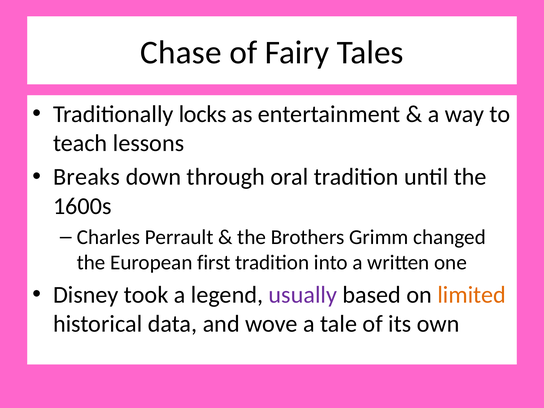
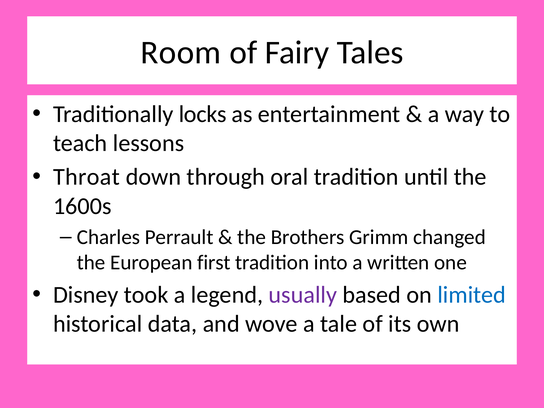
Chase: Chase -> Room
Breaks: Breaks -> Throat
limited colour: orange -> blue
